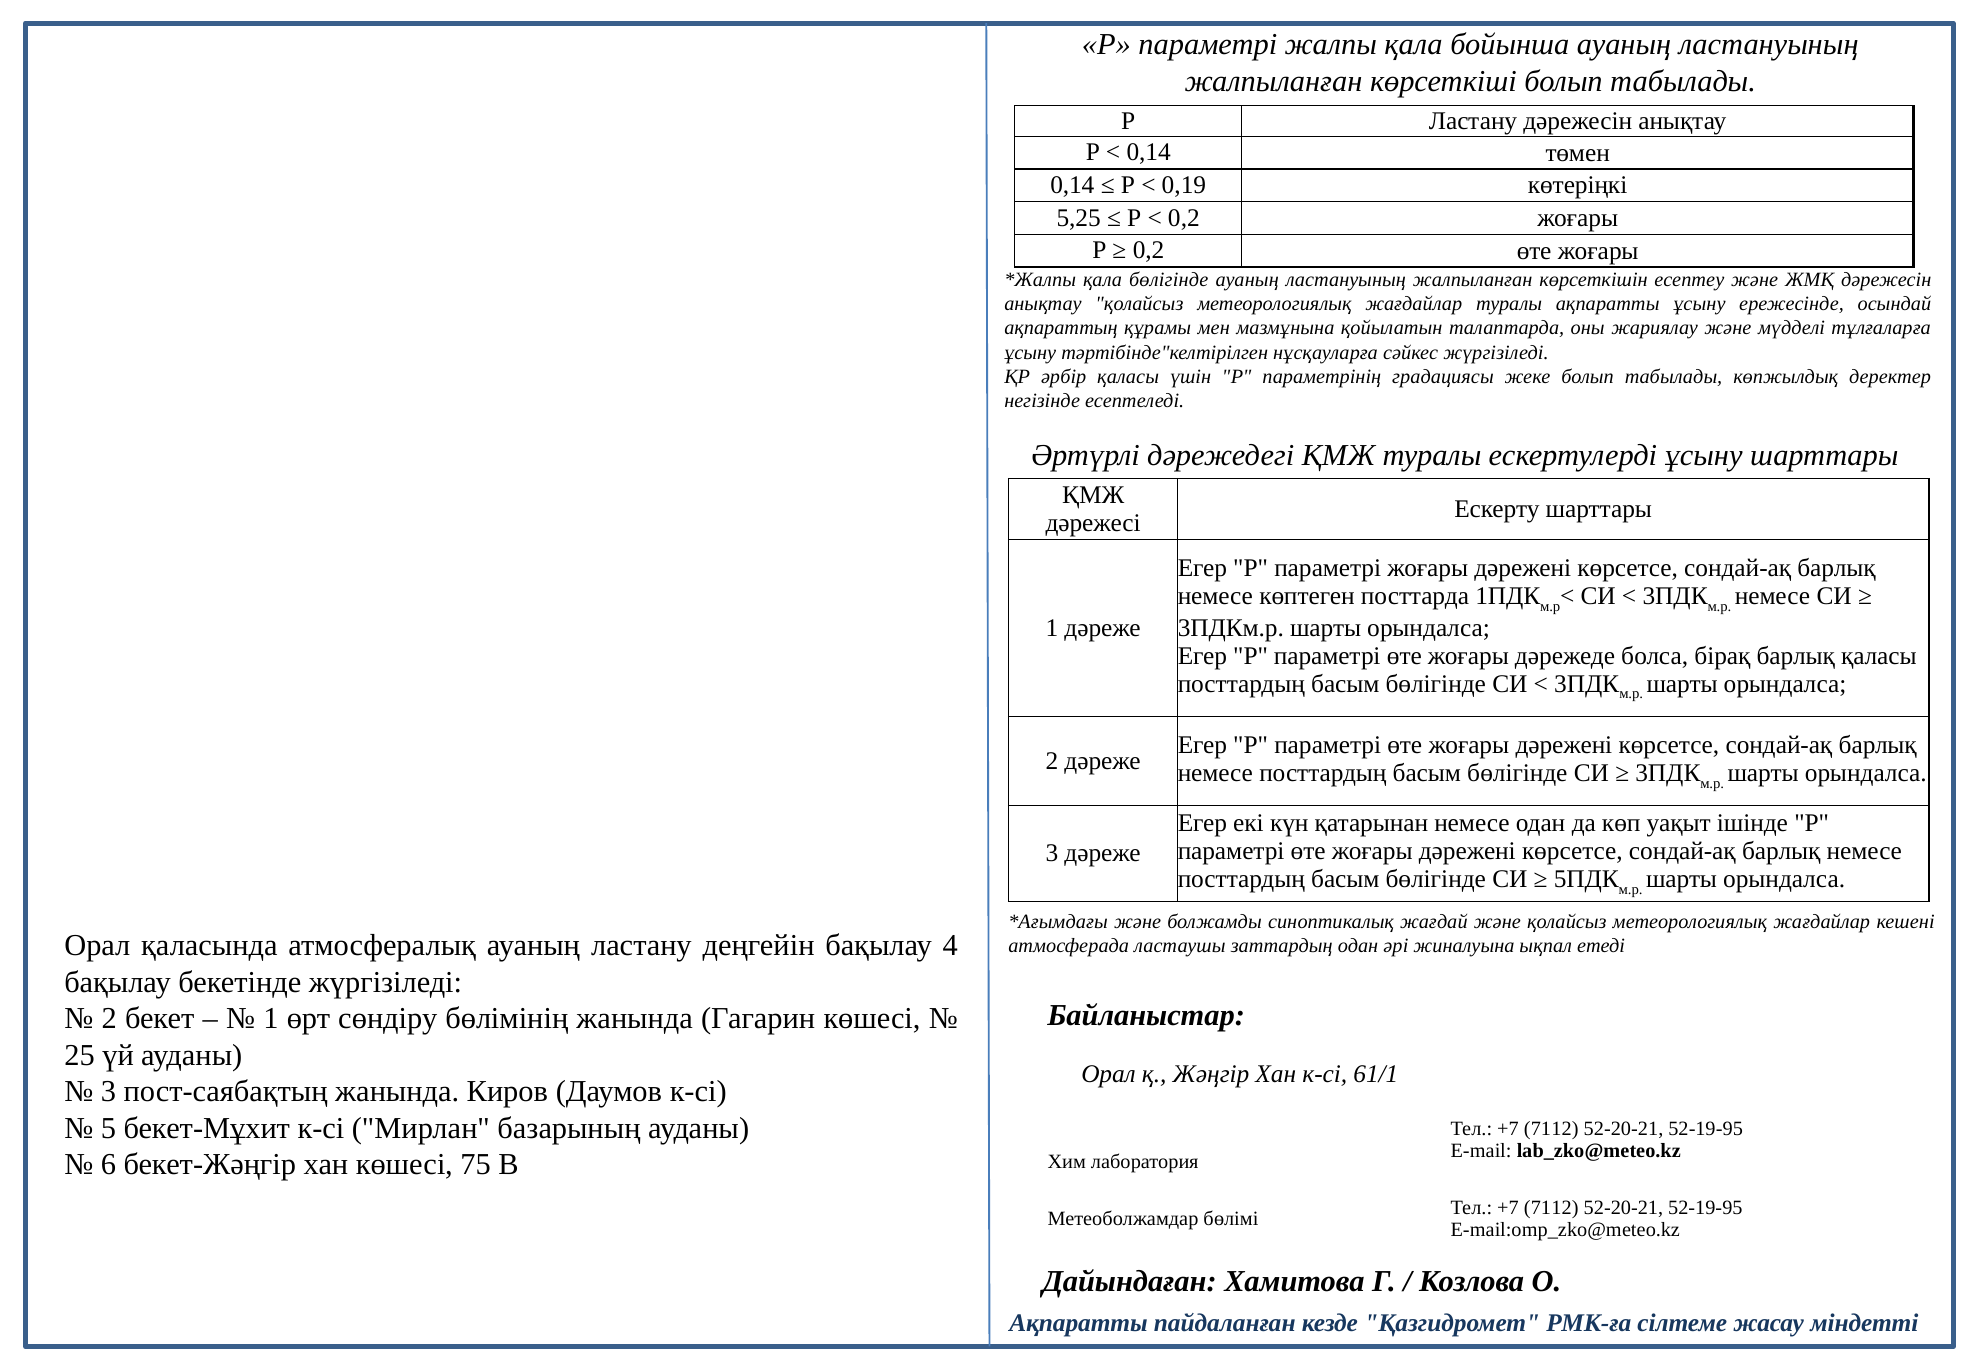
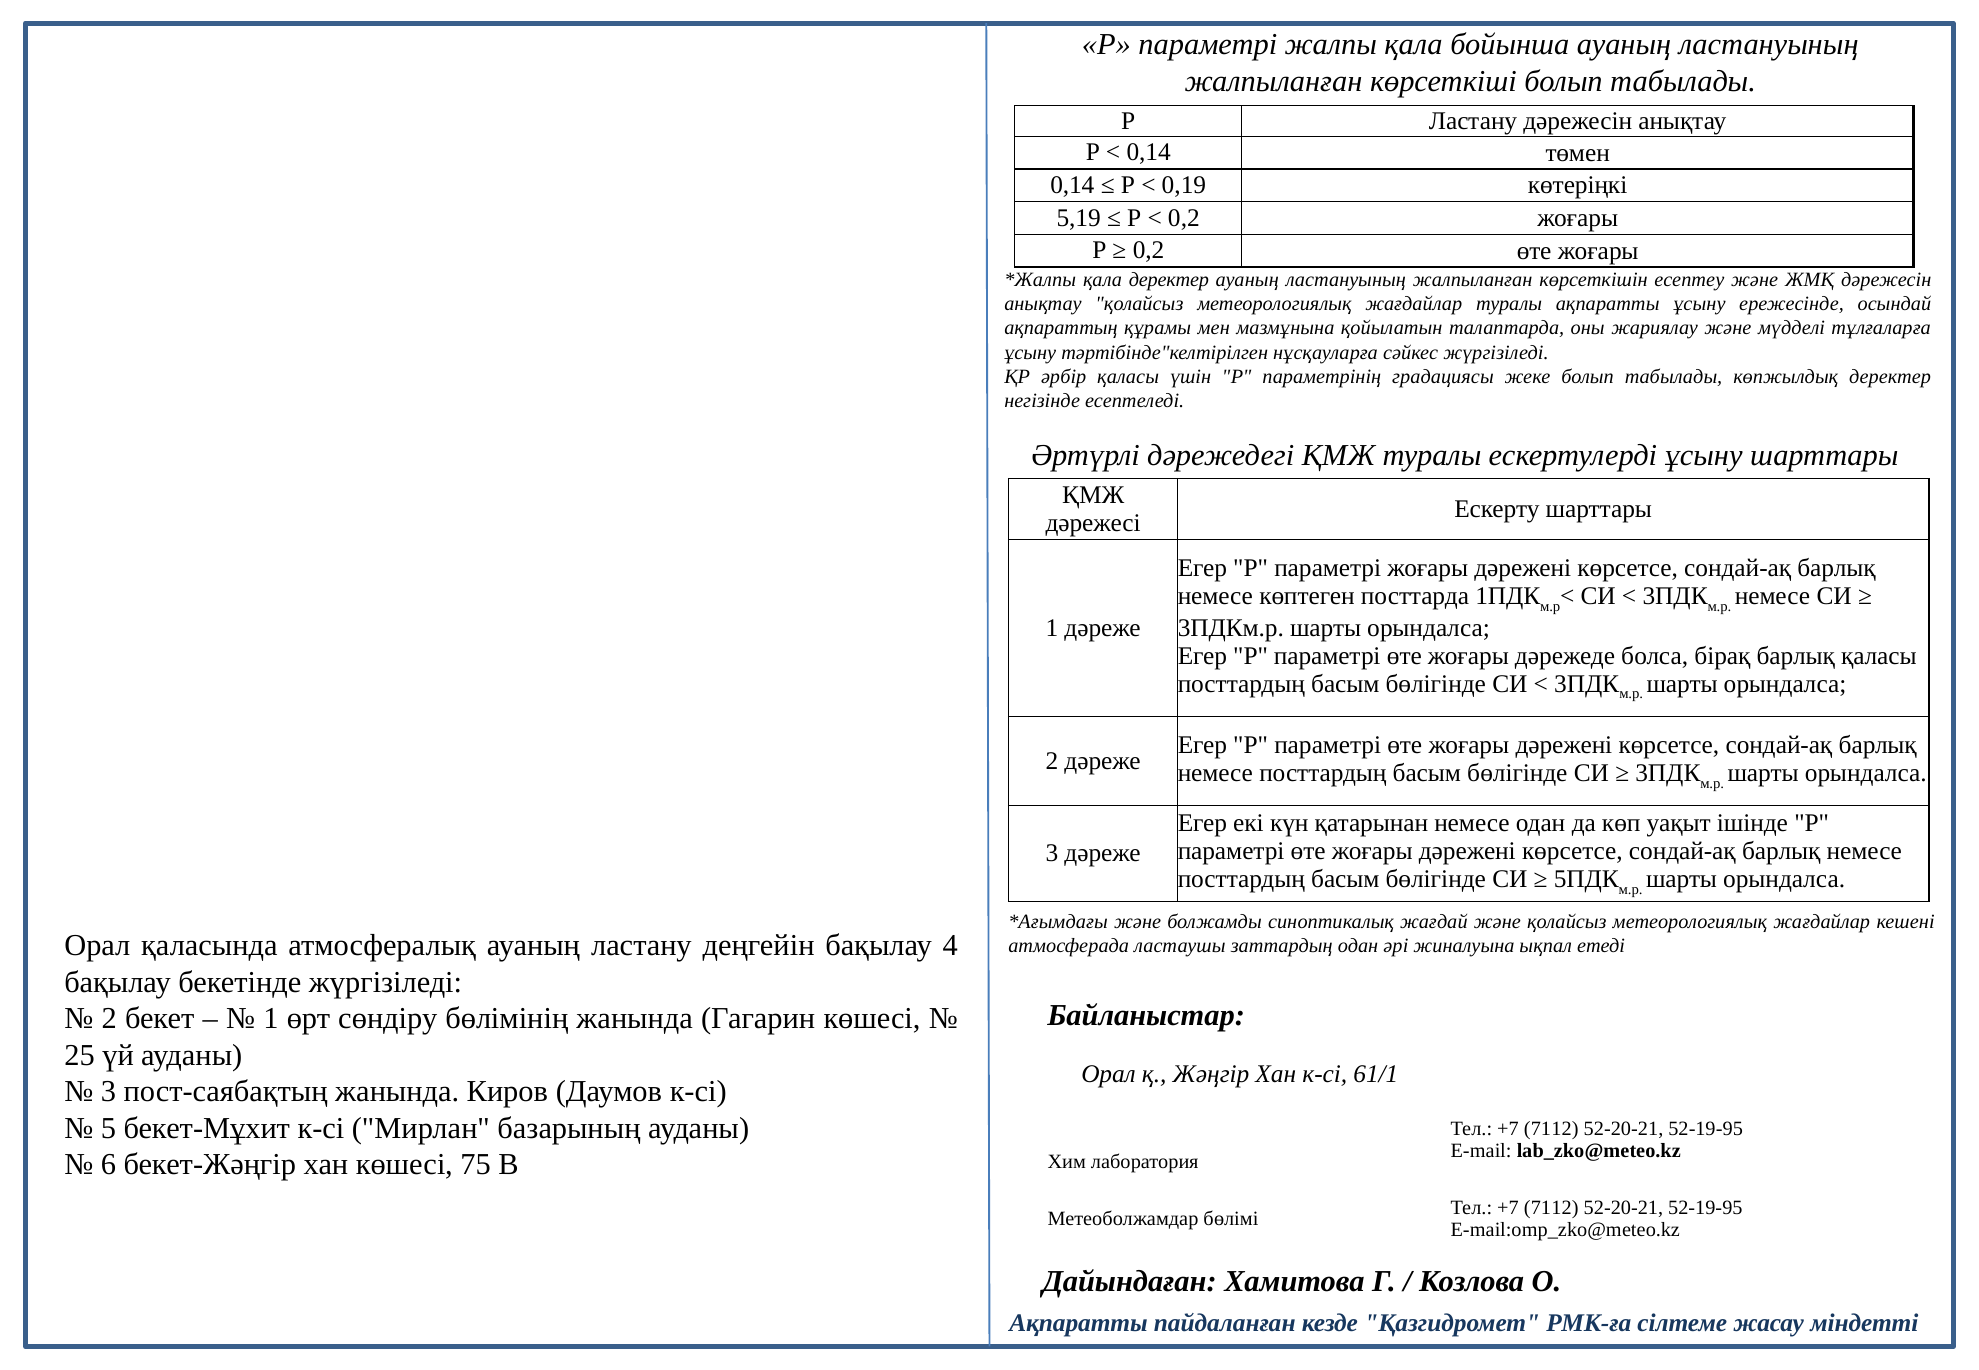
5,25: 5,25 -> 5,19
қала бөлігінде: бөлігінде -> деректер
